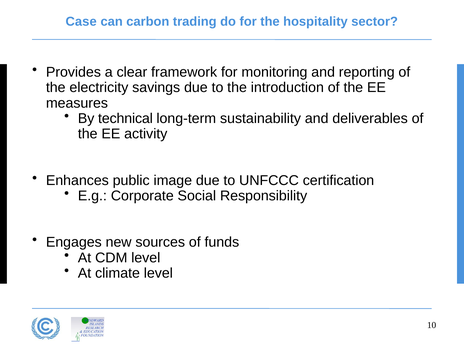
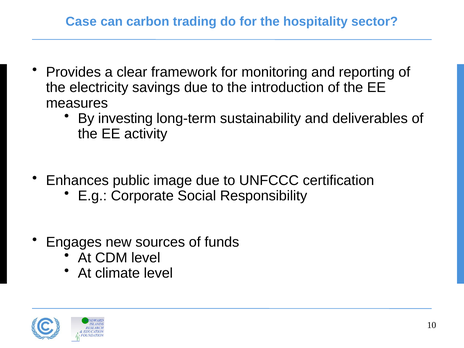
technical: technical -> investing
